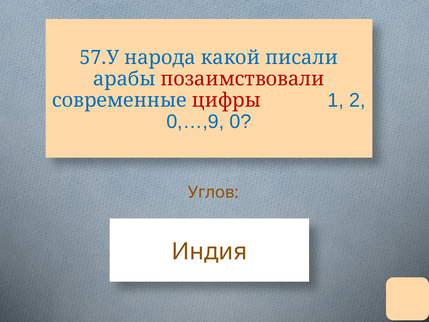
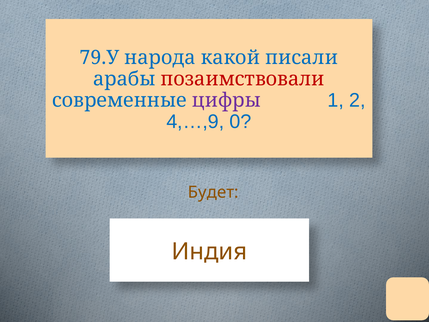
57.У: 57.У -> 79.У
цифры colour: red -> purple
0,…,9: 0,…,9 -> 4,…,9
Углов: Углов -> Будет
